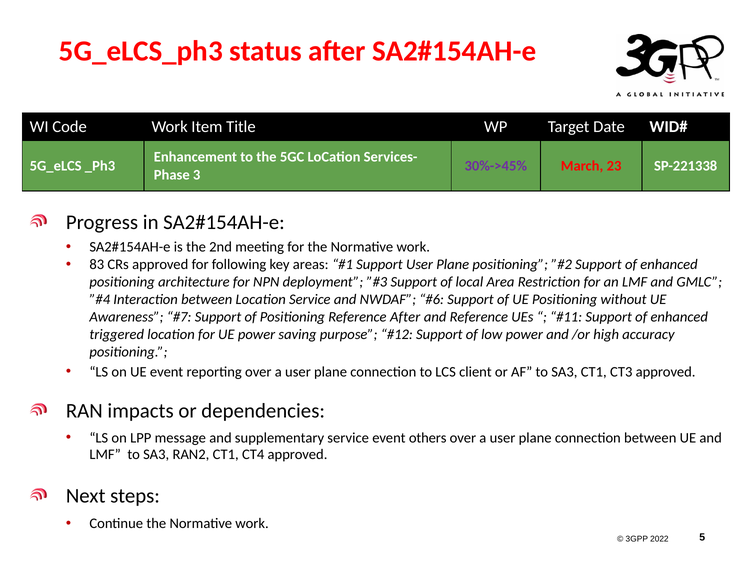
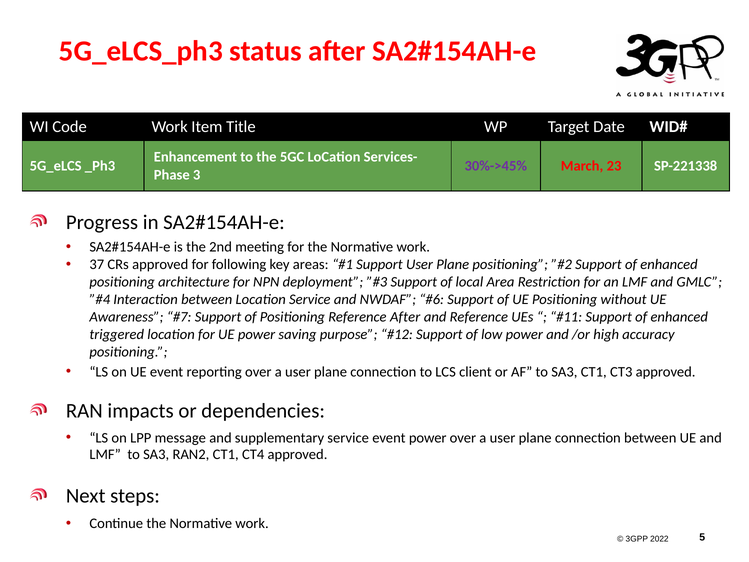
83: 83 -> 37
event others: others -> power
